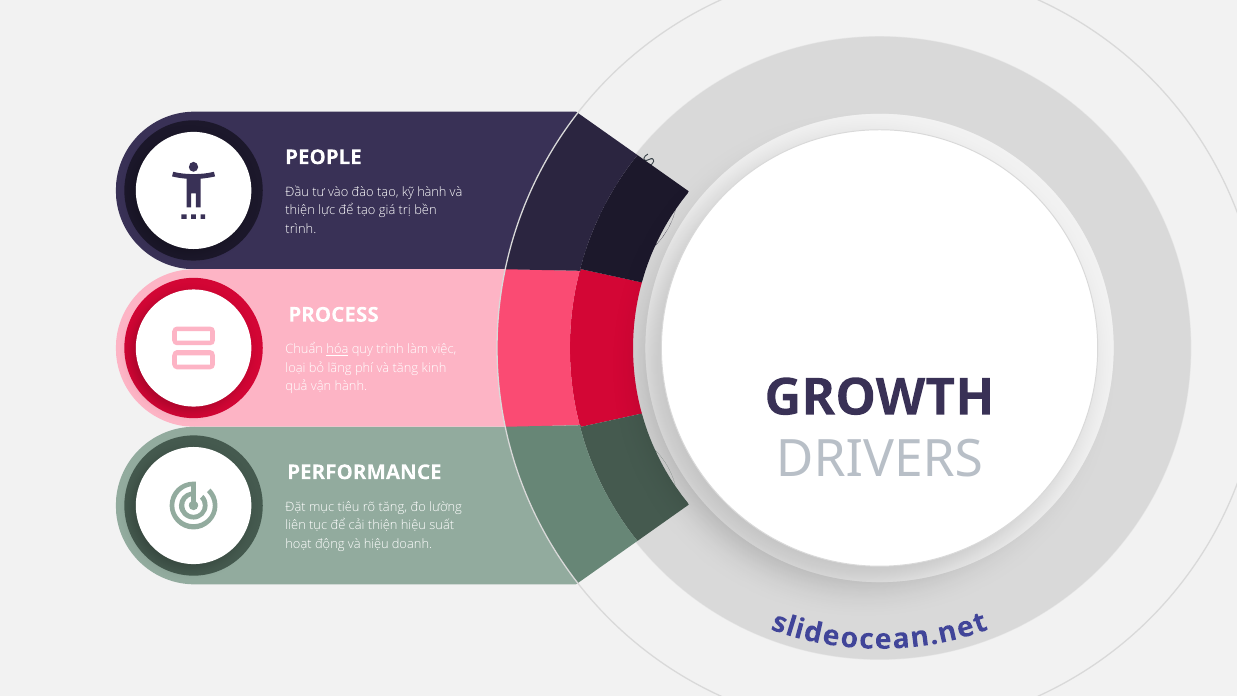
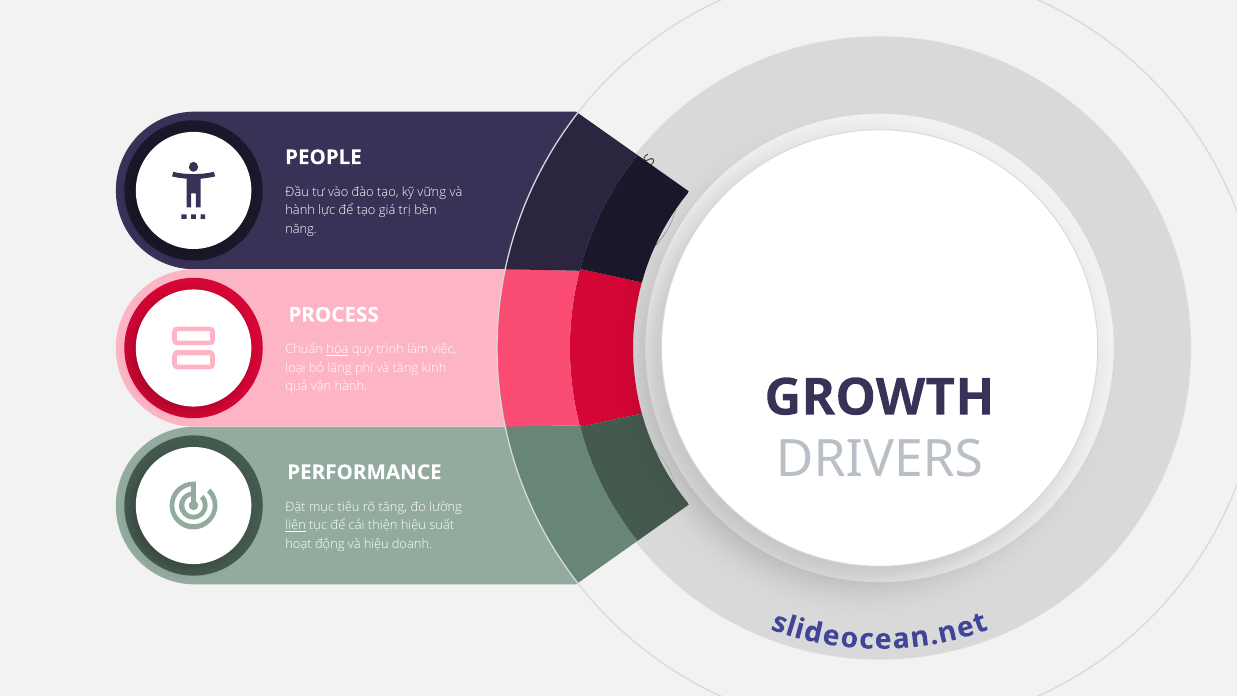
kỹ hành: hành -> vững
thiện at (300, 210): thiện -> hành
trình at (301, 229): trình -> năng
liên underline: none -> present
